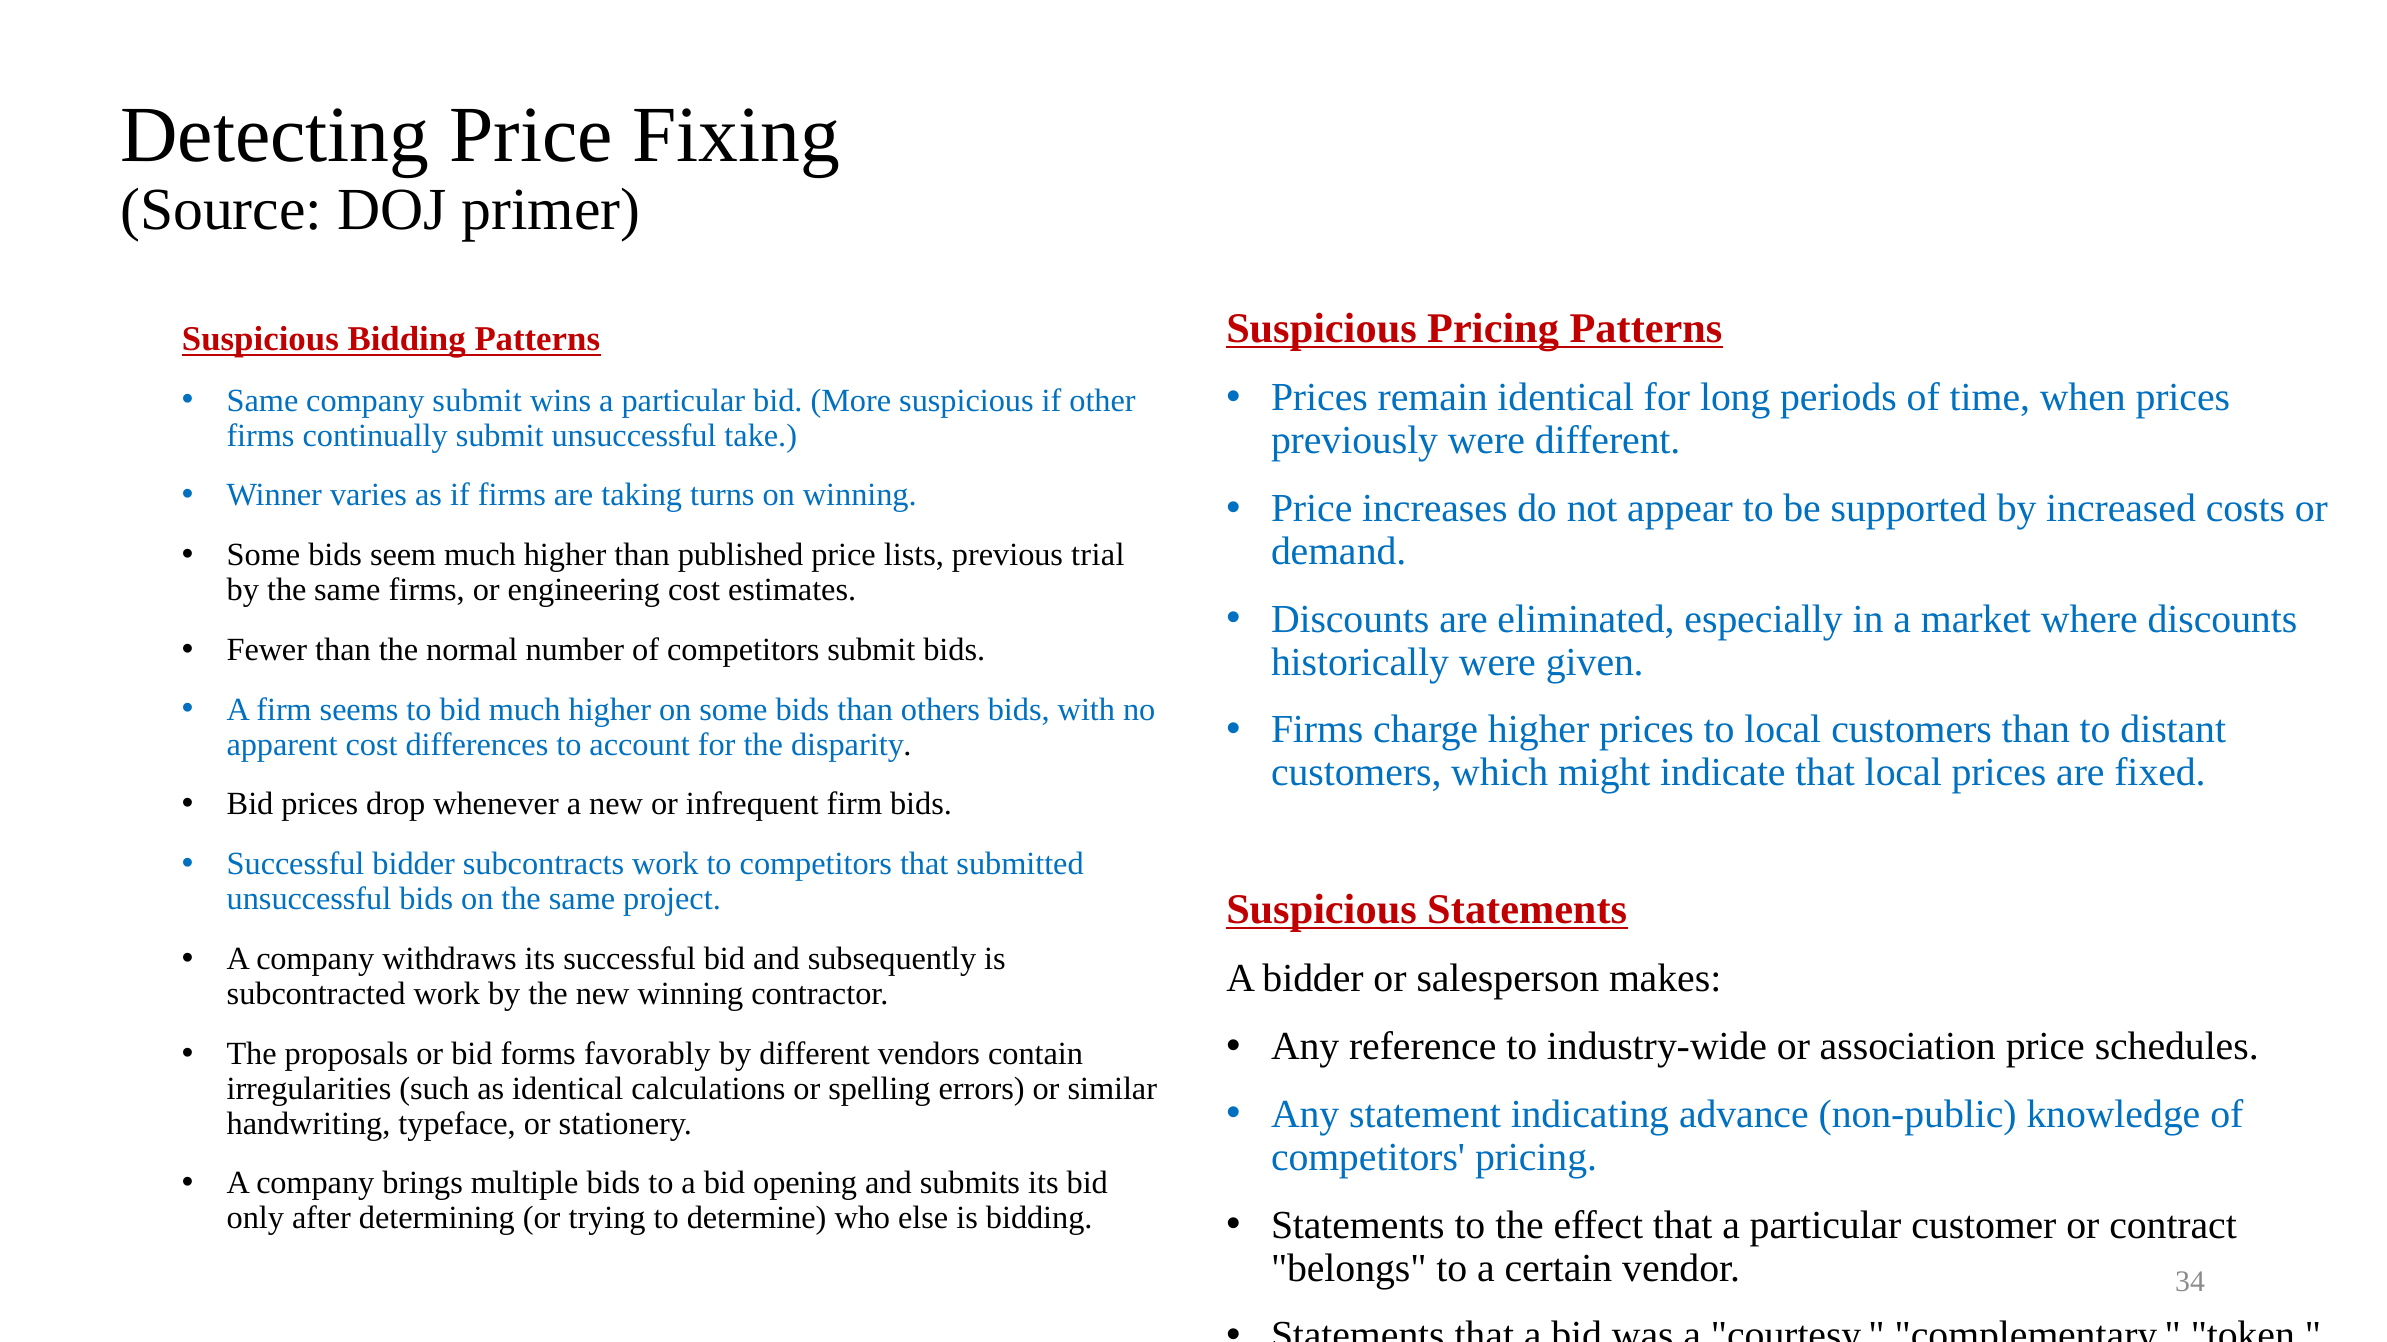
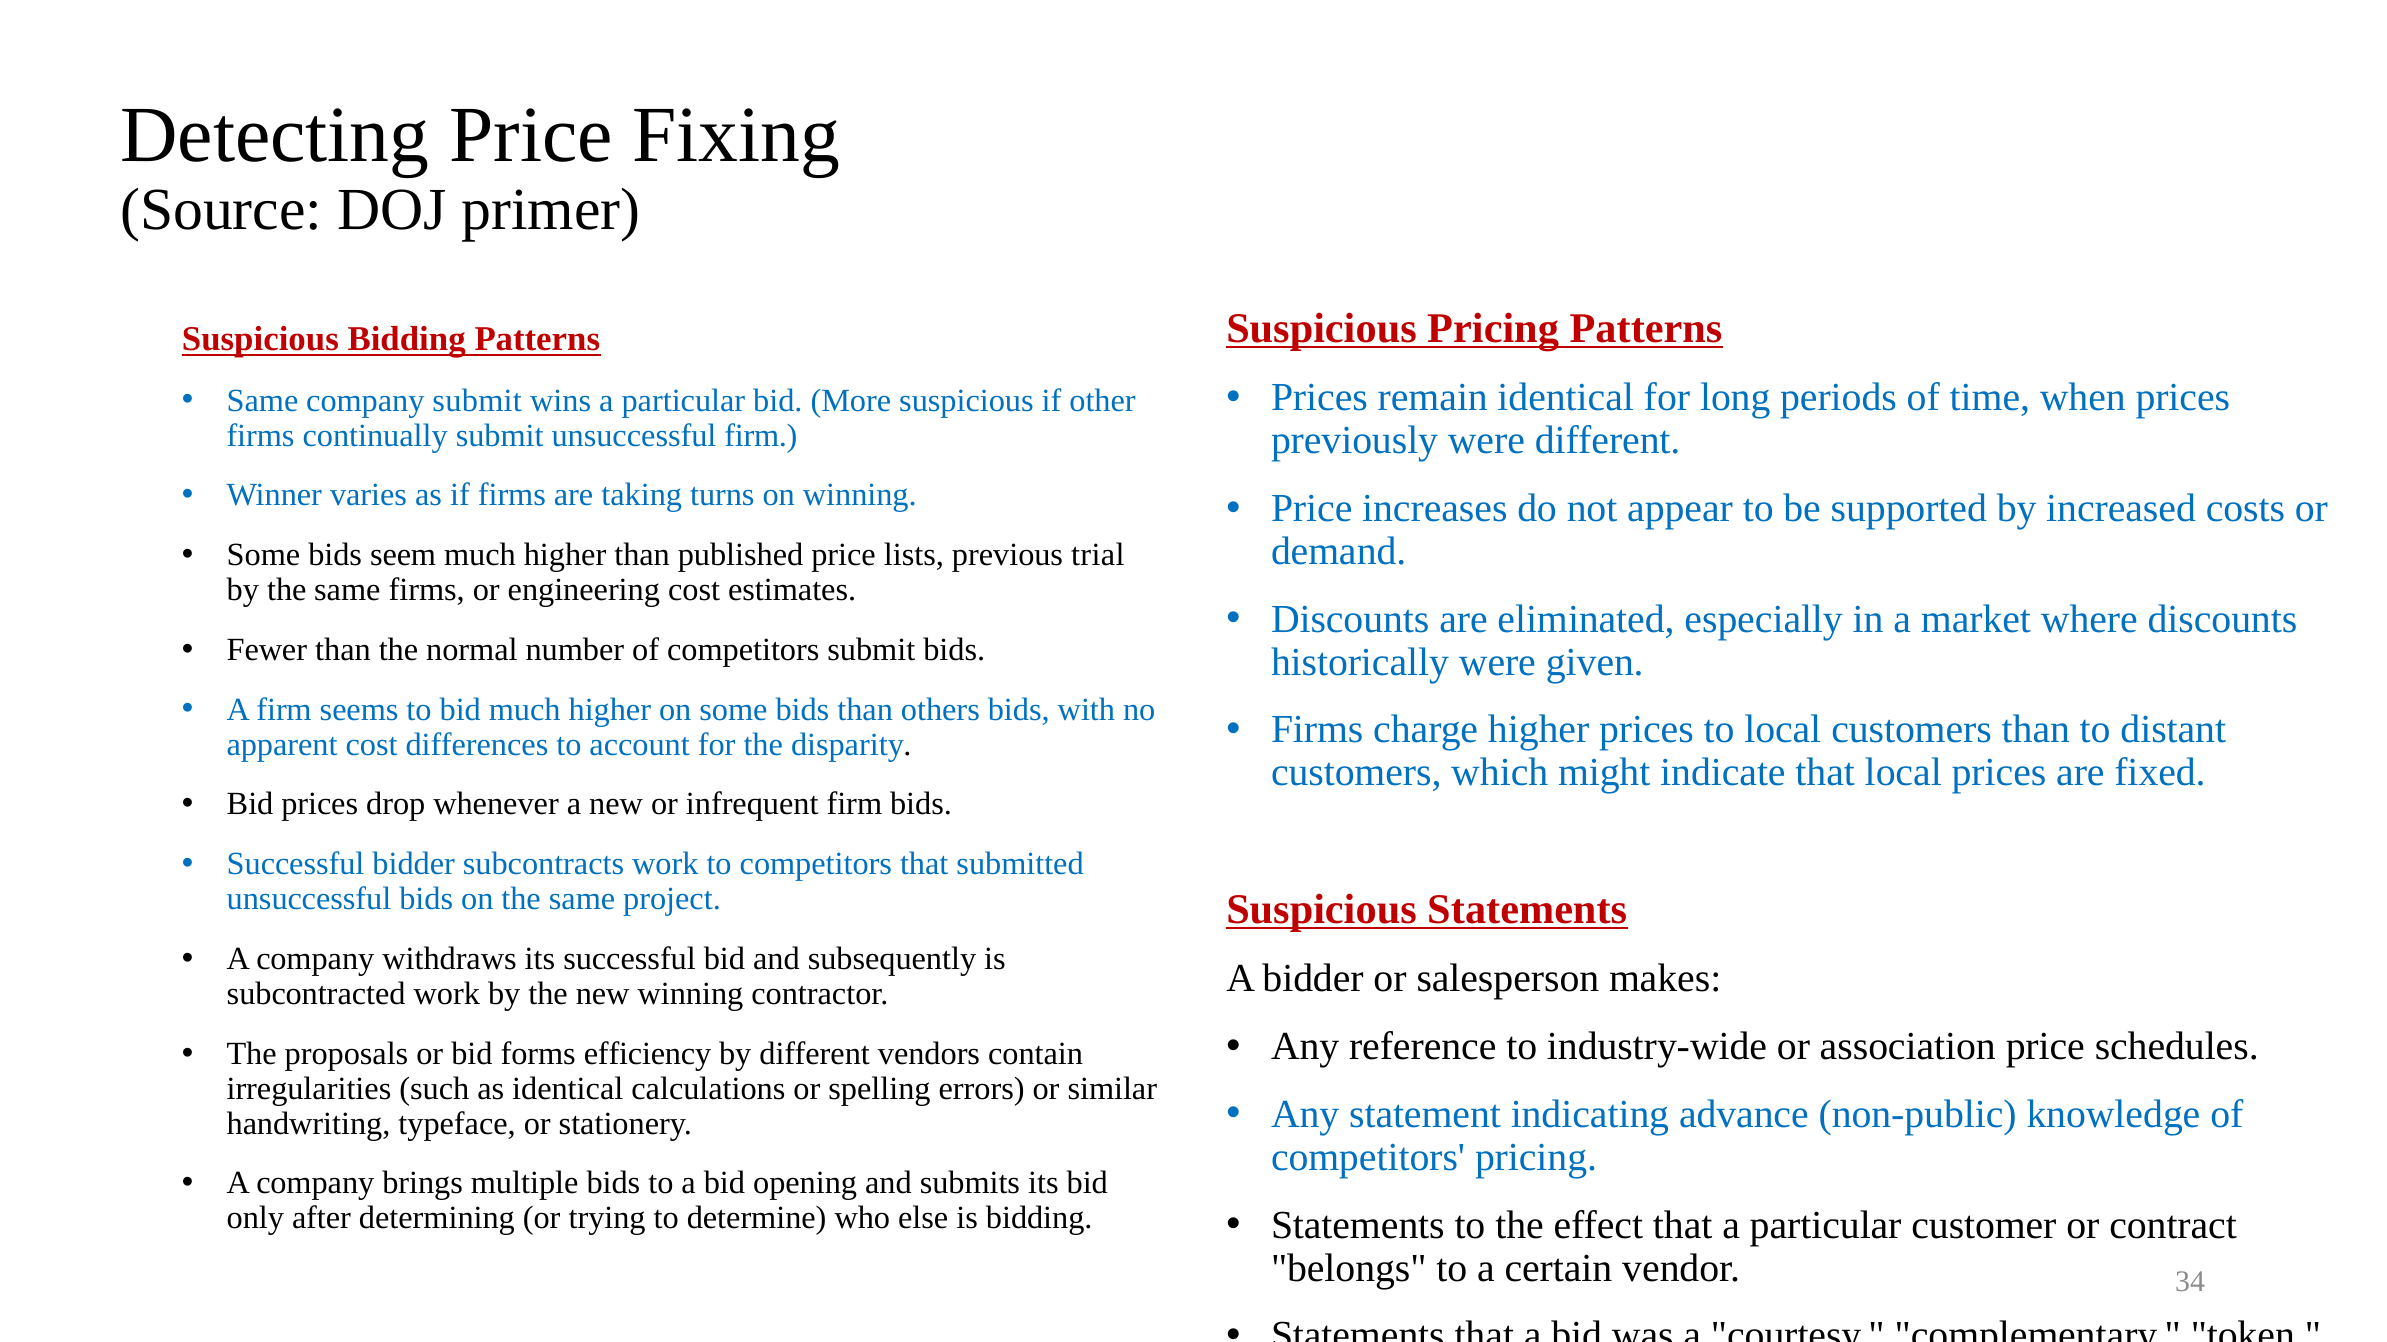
unsuccessful take: take -> firm
favorably: favorably -> efficiency
